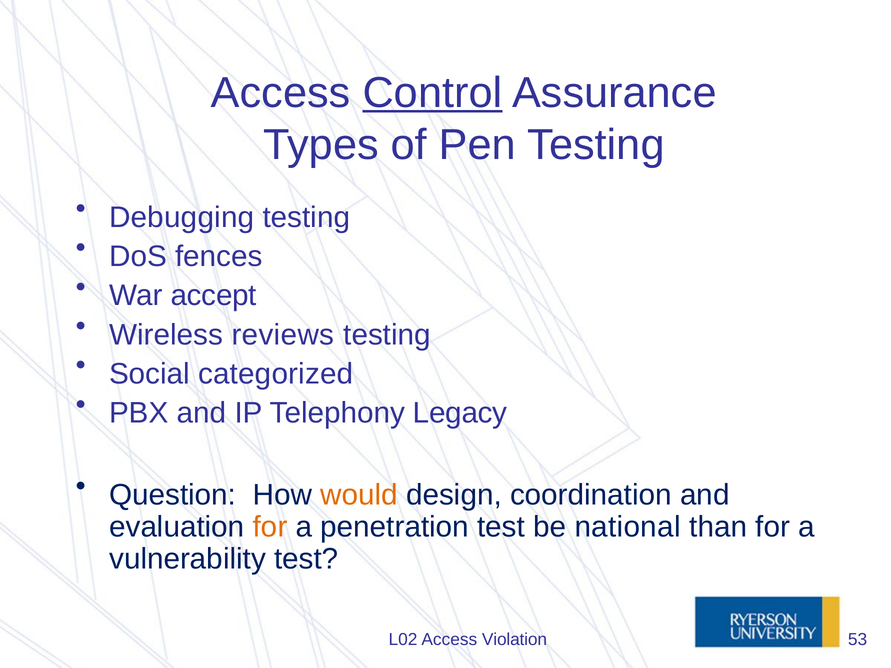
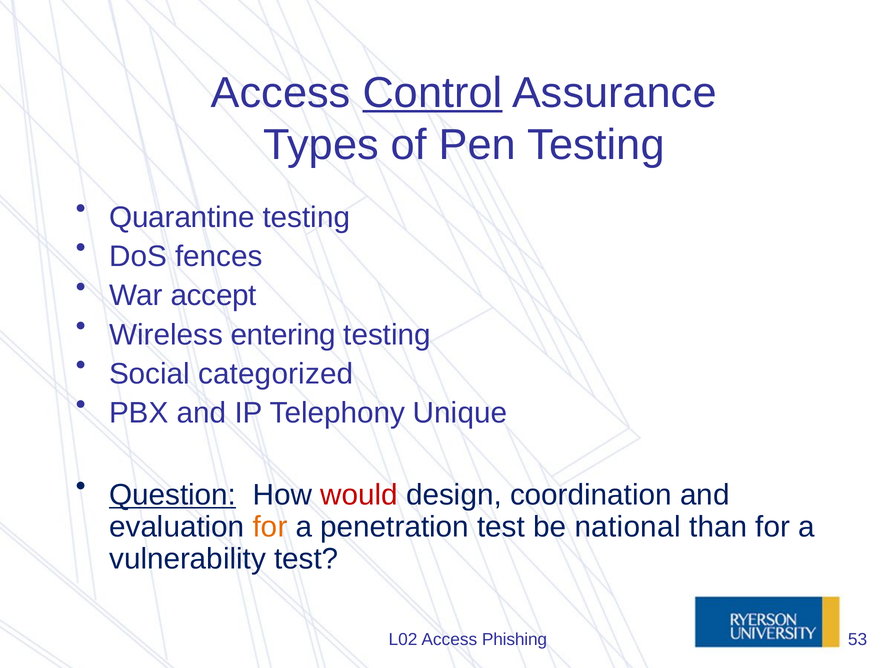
Debugging: Debugging -> Quarantine
reviews: reviews -> entering
Legacy: Legacy -> Unique
Question underline: none -> present
would colour: orange -> red
Violation: Violation -> Phishing
